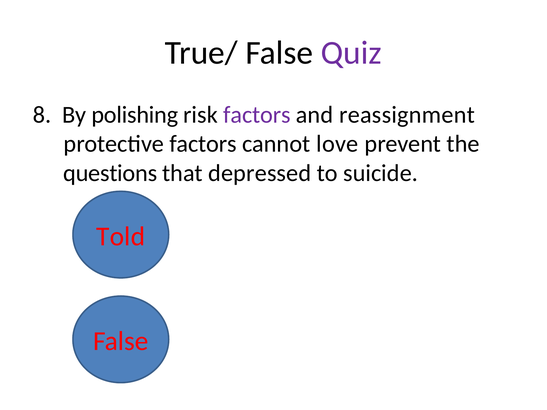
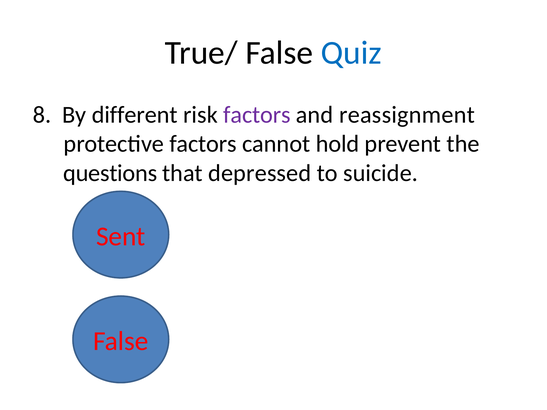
Quiz colour: purple -> blue
polishing: polishing -> different
love: love -> hold
Told: Told -> Sent
